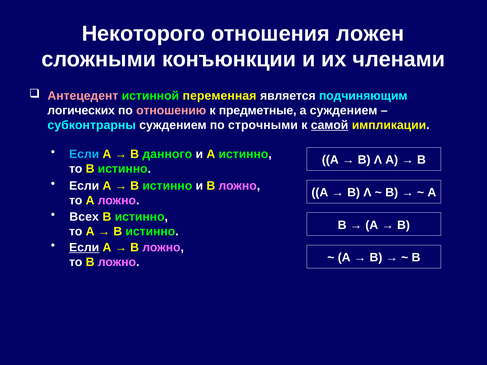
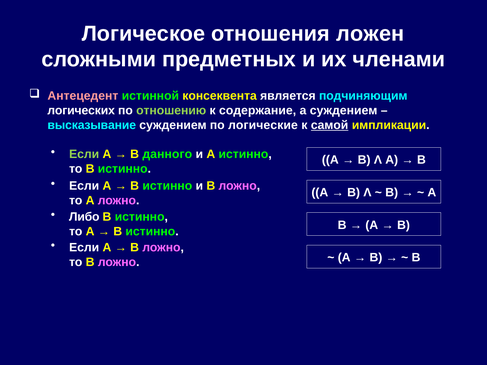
Некоторого: Некоторого -> Логическое
конъюнкции: конъюнкции -> предметных
переменная: переменная -> консеквента
отношению colour: pink -> light green
предметные: предметные -> содержание
субконтрарны: субконтрарны -> высказывание
строчными: строчными -> логические
Если at (84, 154) colour: light blue -> light green
Всех: Всех -> Либо
Если at (84, 248) underline: present -> none
